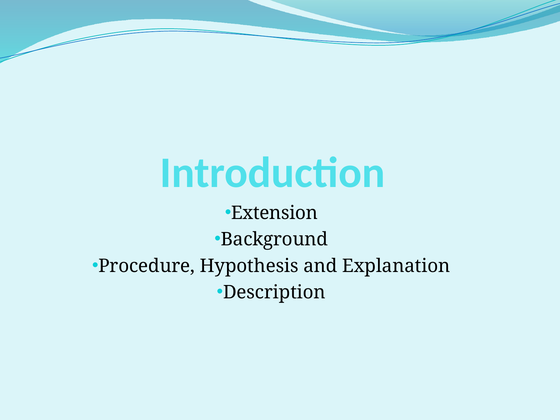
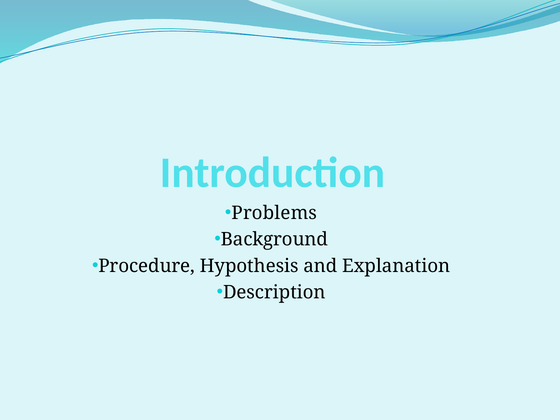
Extension: Extension -> Problems
